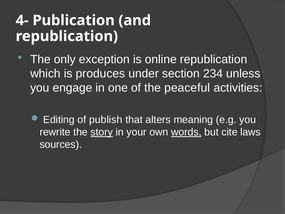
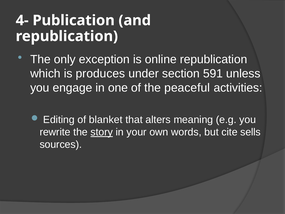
234: 234 -> 591
publish: publish -> blanket
words underline: present -> none
laws: laws -> sells
